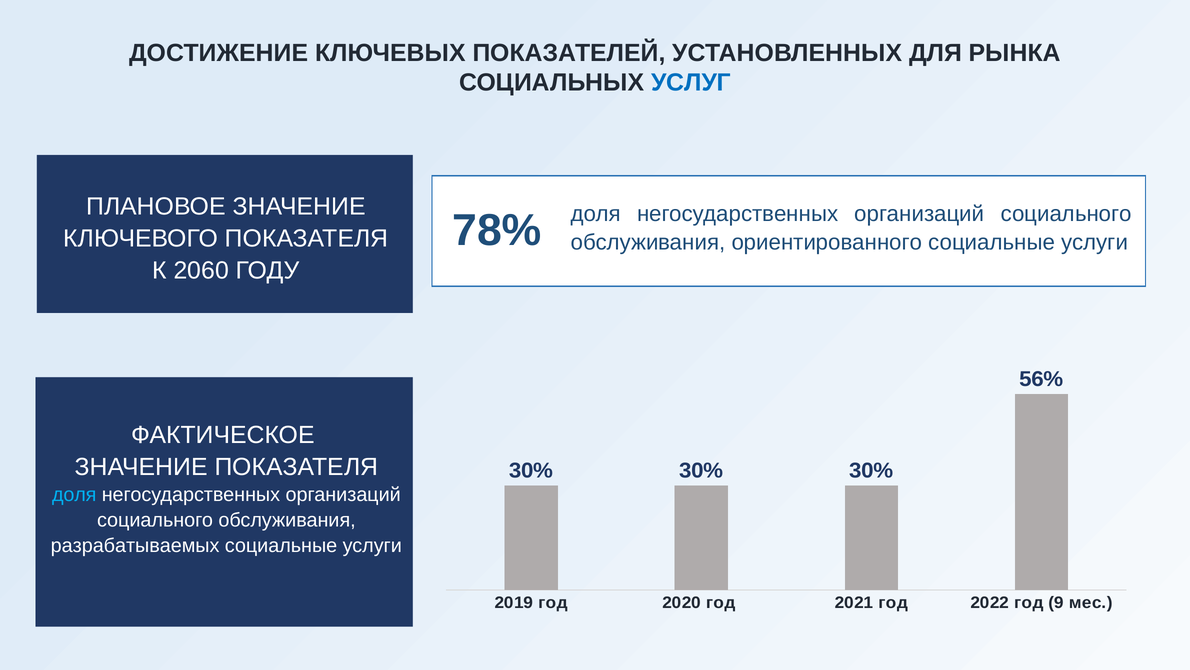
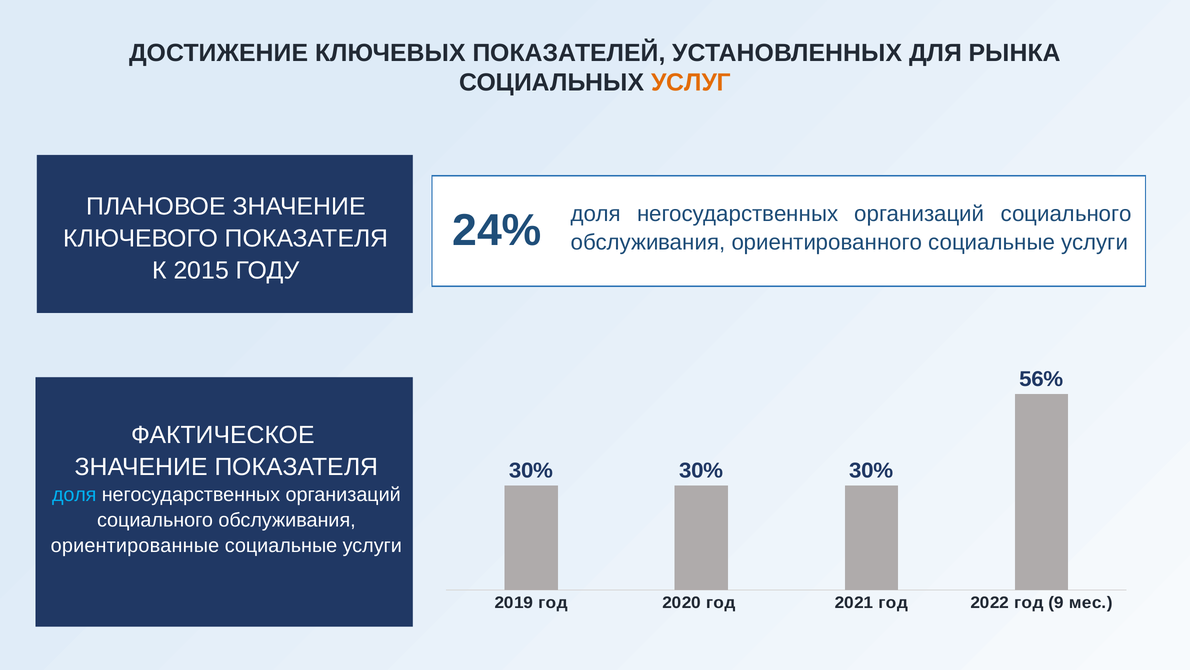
УСЛУГ colour: blue -> orange
78%: 78% -> 24%
2060: 2060 -> 2015
разрабатываемых: разрабатываемых -> ориентированные
